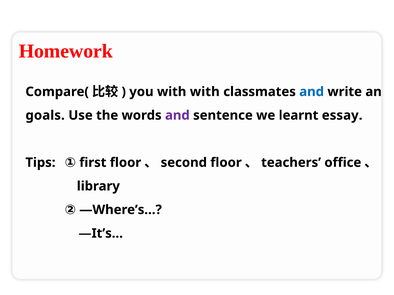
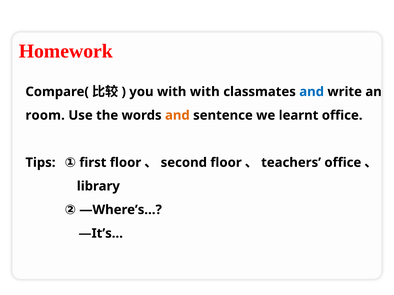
goals: goals -> room
and at (177, 116) colour: purple -> orange
learnt essay: essay -> office
